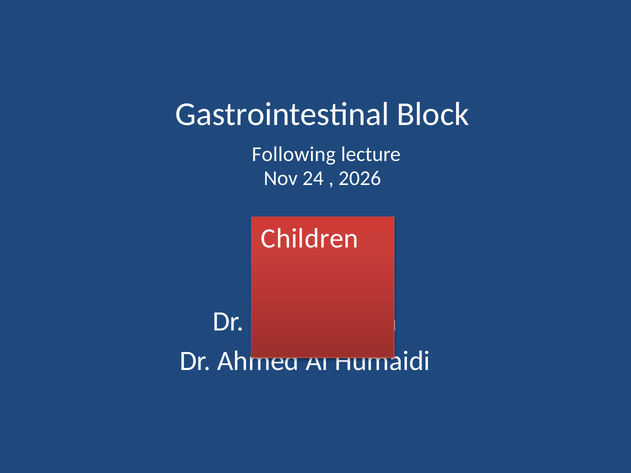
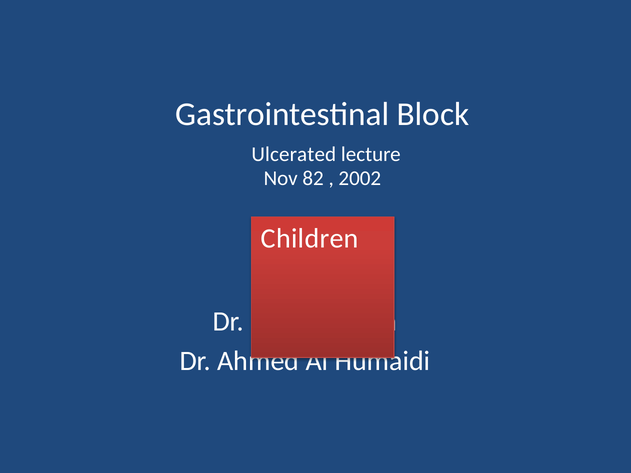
Following: Following -> Ulcerated
24: 24 -> 82
2026: 2026 -> 2002
